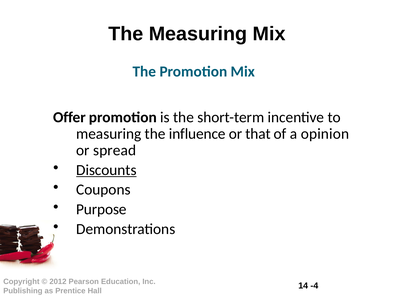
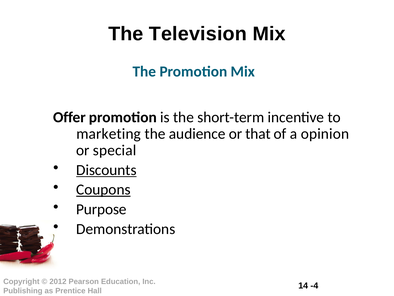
The Measuring: Measuring -> Television
measuring at (109, 134): measuring -> marketing
influence: influence -> audience
spread: spread -> special
Coupons underline: none -> present
